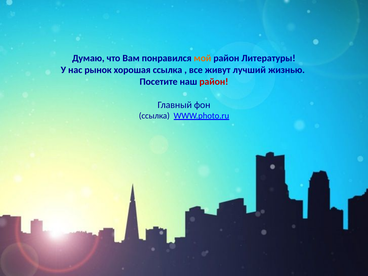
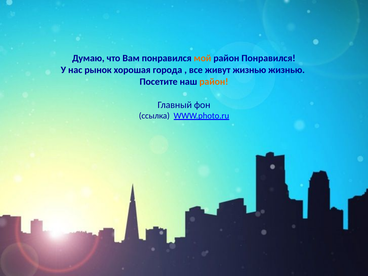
район Литературы: Литературы -> Понравился
хорошая ссылка: ссылка -> города
живут лучший: лучший -> жизнью
район at (214, 82) colour: red -> orange
